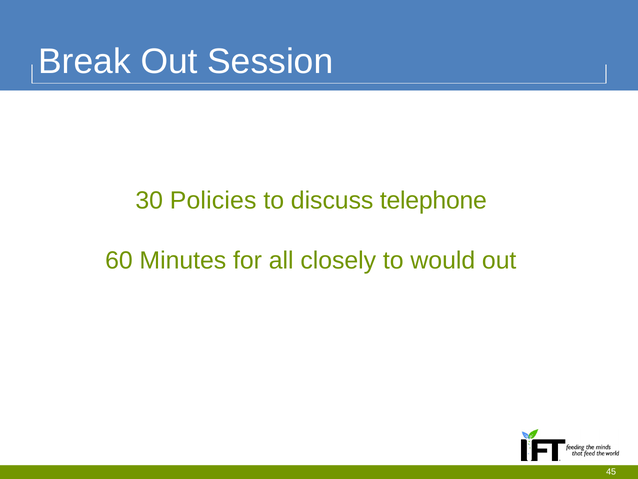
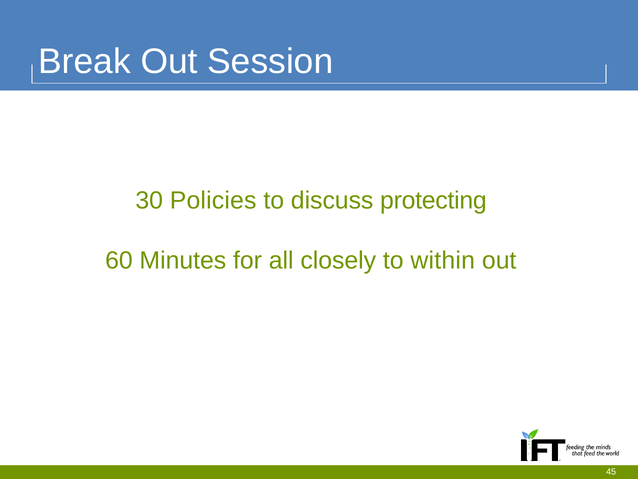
telephone: telephone -> protecting
would: would -> within
